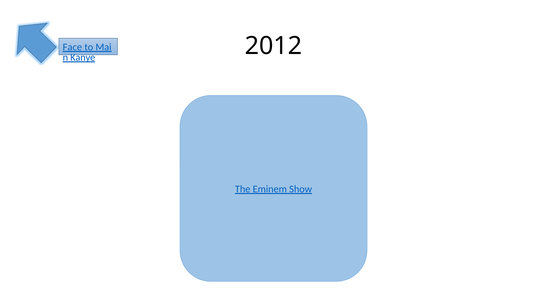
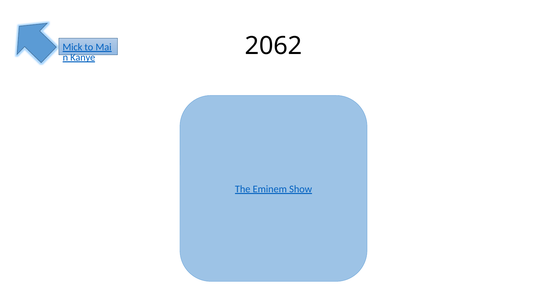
2012: 2012 -> 2062
Face: Face -> Mick
